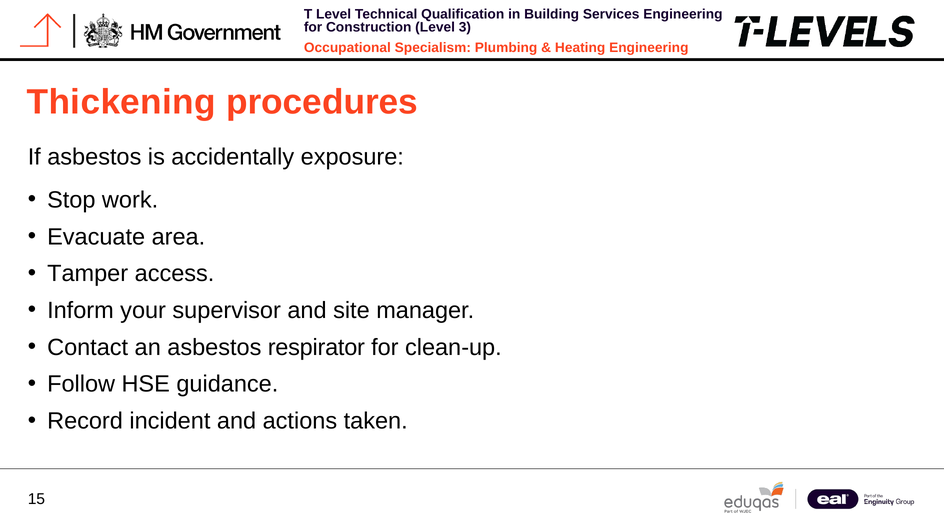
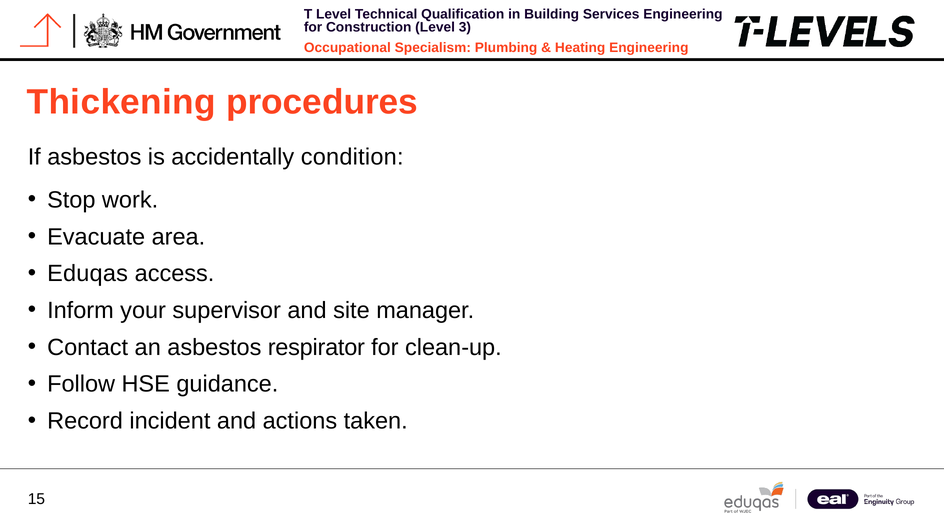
exposure: exposure -> condition
Tamper: Tamper -> Eduqas
